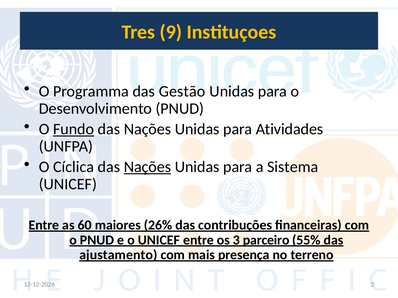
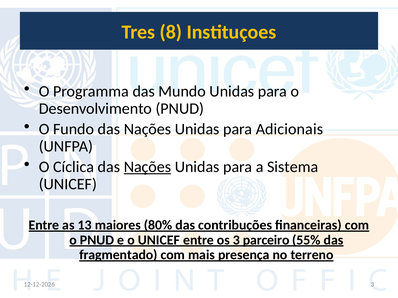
9: 9 -> 8
Gestão: Gestão -> Mundo
Fundo underline: present -> none
Atividades: Atividades -> Adicionais
60: 60 -> 13
26%: 26% -> 80%
ajustamento: ajustamento -> fragmentado
